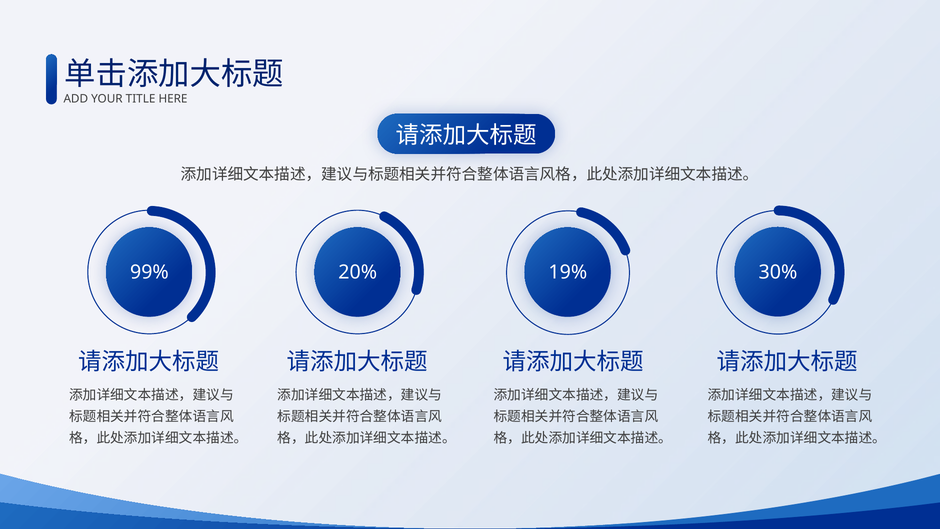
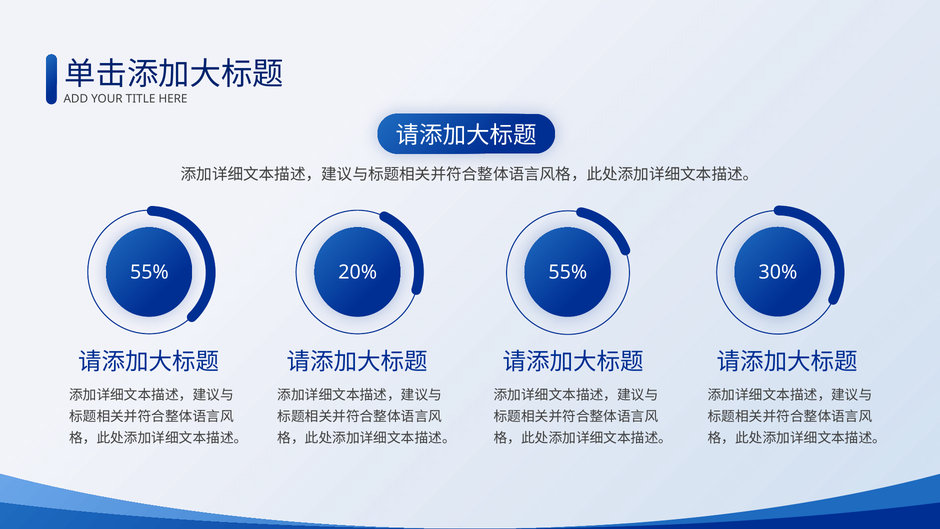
99% at (149, 272): 99% -> 55%
20% 19%: 19% -> 55%
